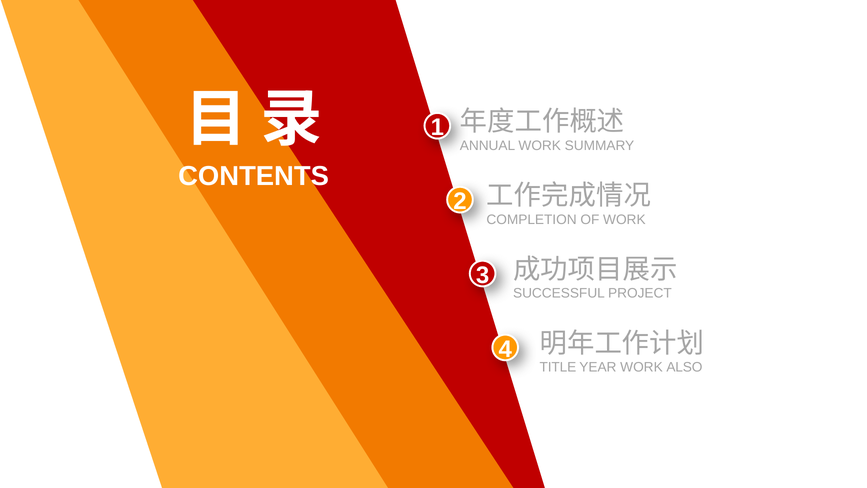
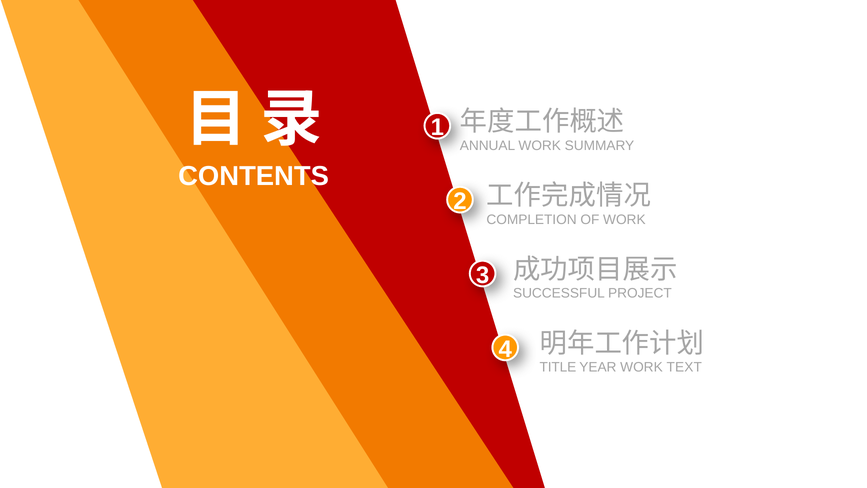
ALSO: ALSO -> TEXT
